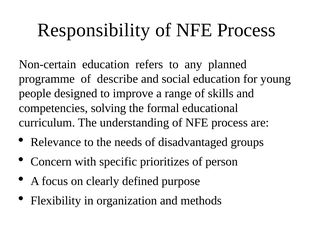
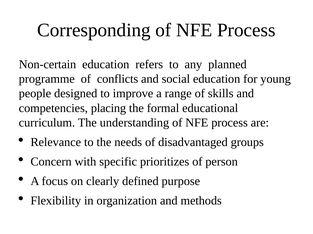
Responsibility: Responsibility -> Corresponding
describe: describe -> conflicts
solving: solving -> placing
